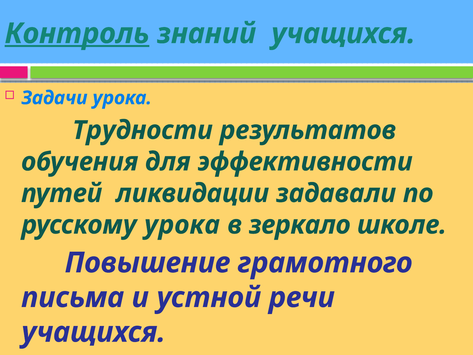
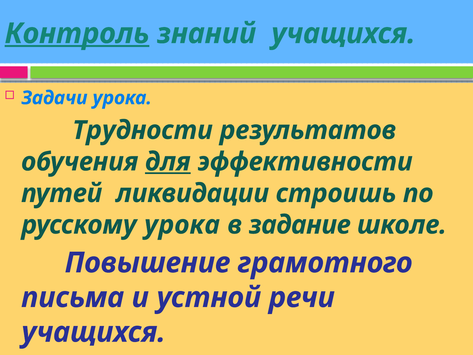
для underline: none -> present
задавали: задавали -> строишь
зеркало: зеркало -> задание
